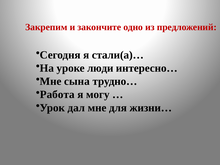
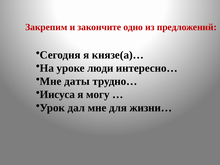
стали(а)…: стали(а)… -> князе(а)…
сына: сына -> даты
Работа: Работа -> Иисуса
